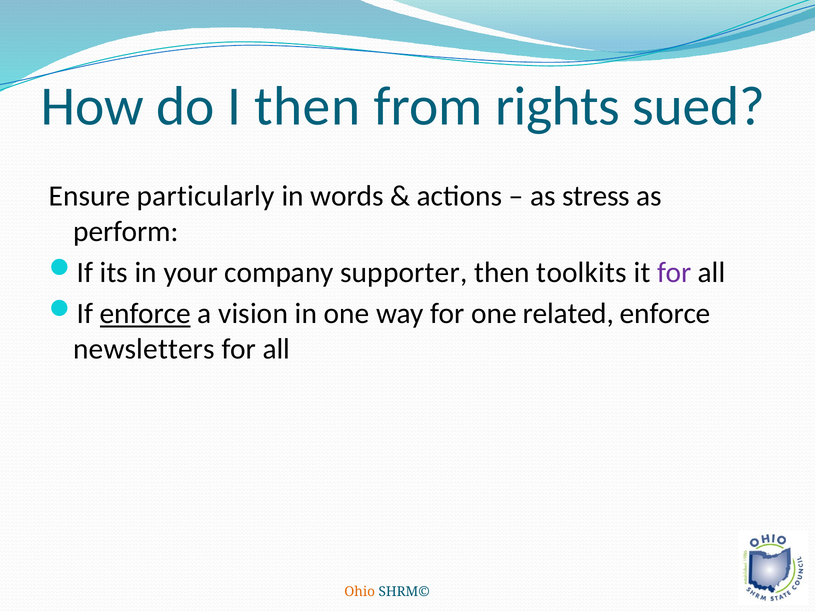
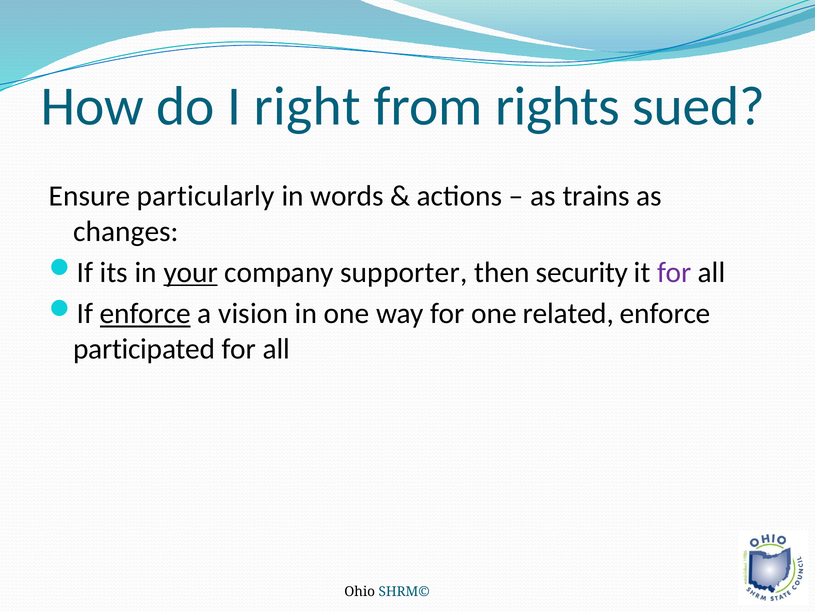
I then: then -> right
stress: stress -> trains
perform: perform -> changes
your underline: none -> present
toolkits: toolkits -> security
newsletters: newsletters -> participated
Ohio colour: orange -> black
